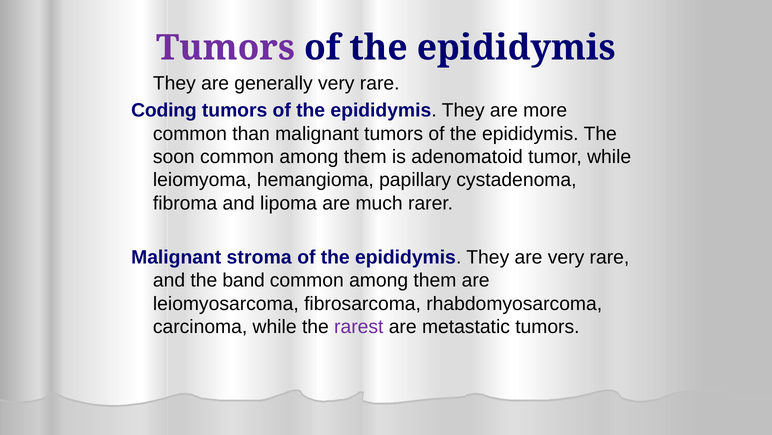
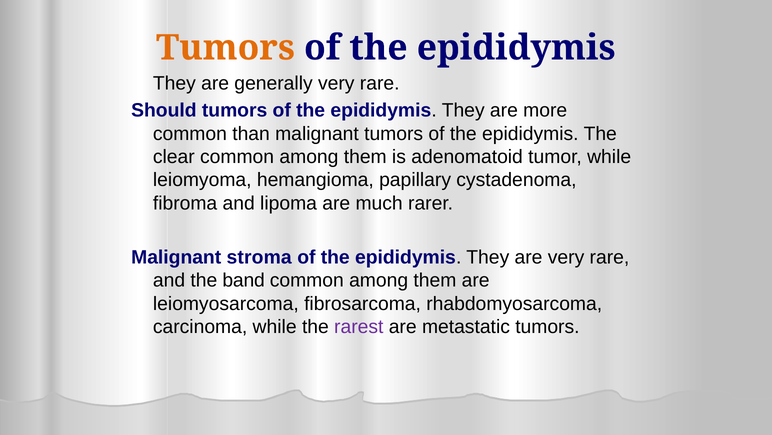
Tumors at (225, 48) colour: purple -> orange
Coding: Coding -> Should
soon: soon -> clear
